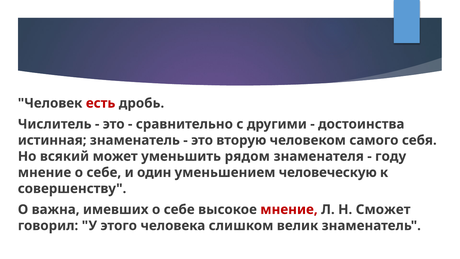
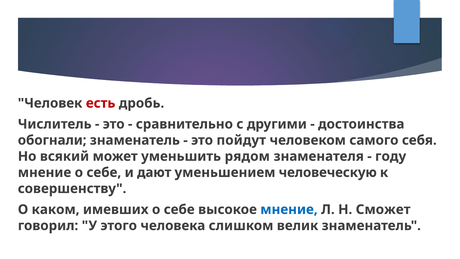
истинная: истинная -> обогнали
вторую: вторую -> пойдут
один: один -> дают
важна: важна -> каком
мнение at (289, 209) colour: red -> blue
